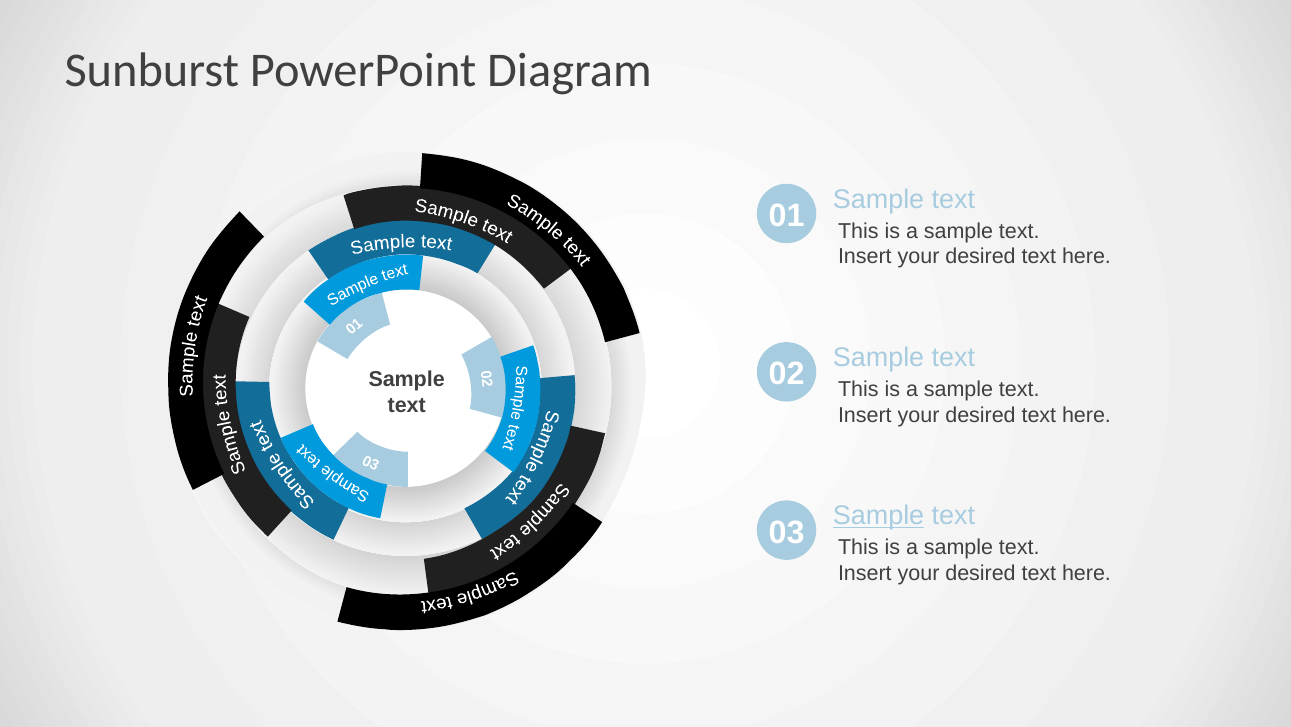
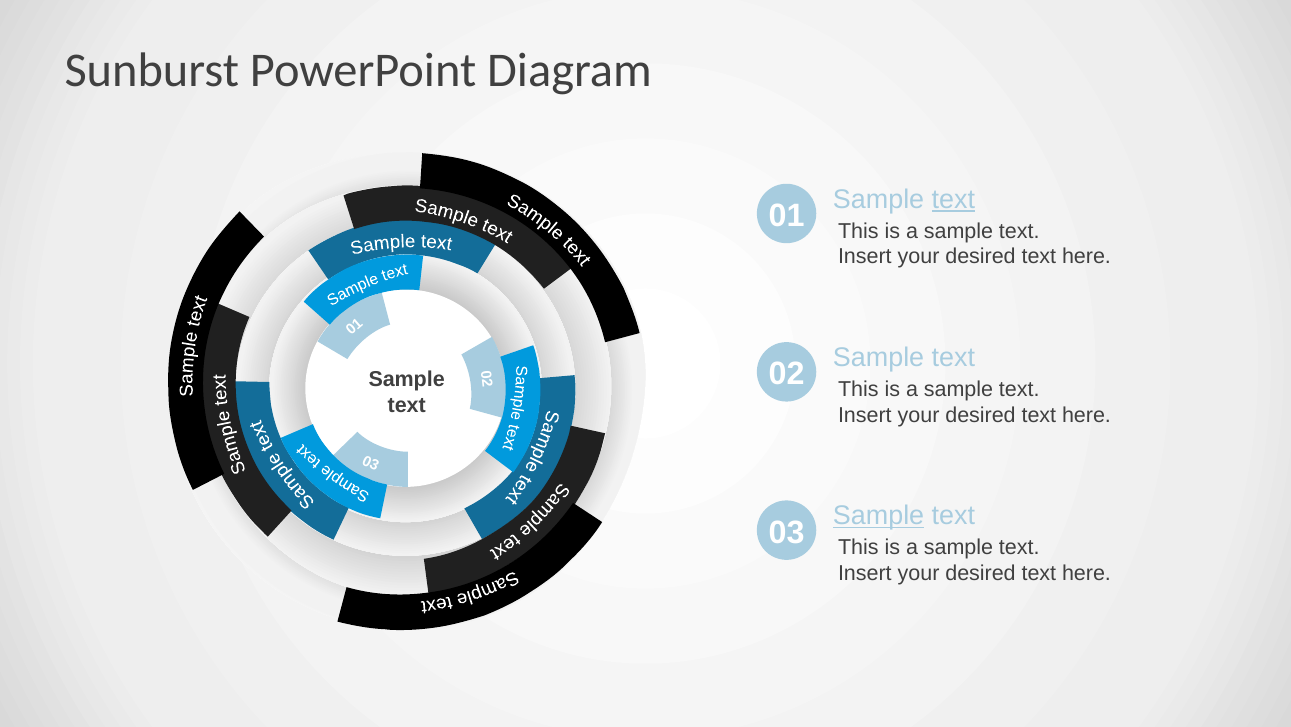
text at (953, 199) underline: none -> present
